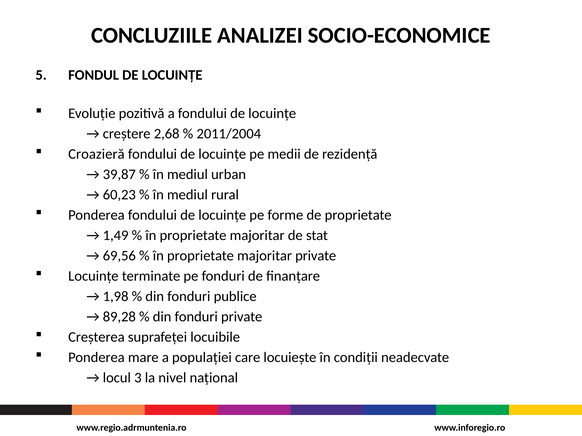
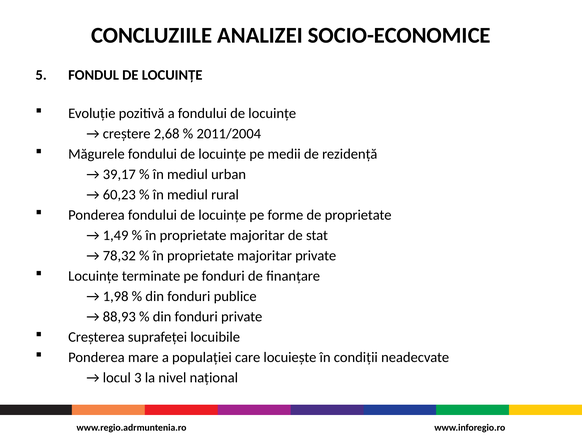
Croazieră: Croazieră -> Măgurele
39,87: 39,87 -> 39,17
69,56: 69,56 -> 78,32
89,28: 89,28 -> 88,93
